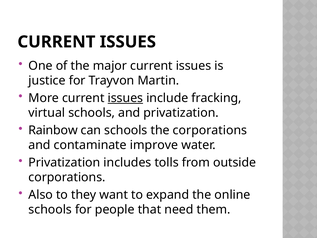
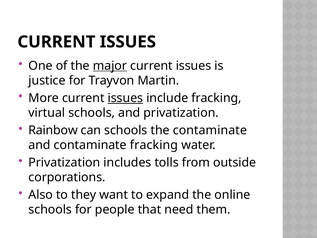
major underline: none -> present
the corporations: corporations -> contaminate
contaminate improve: improve -> fracking
